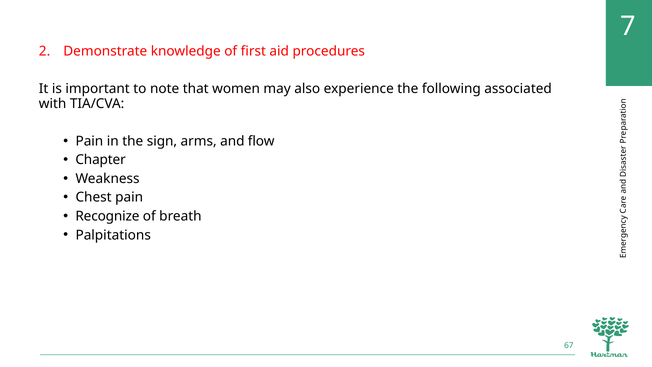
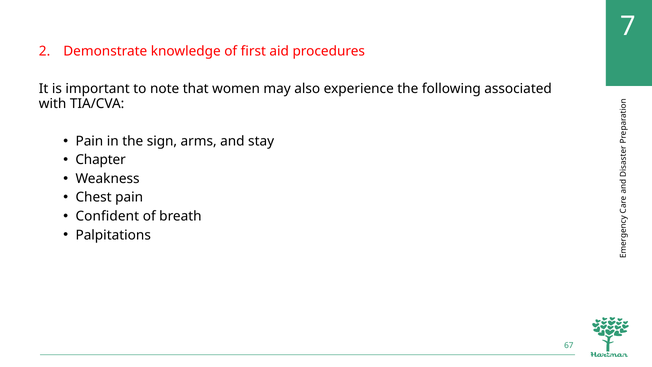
flow: flow -> stay
Recognize: Recognize -> Confident
